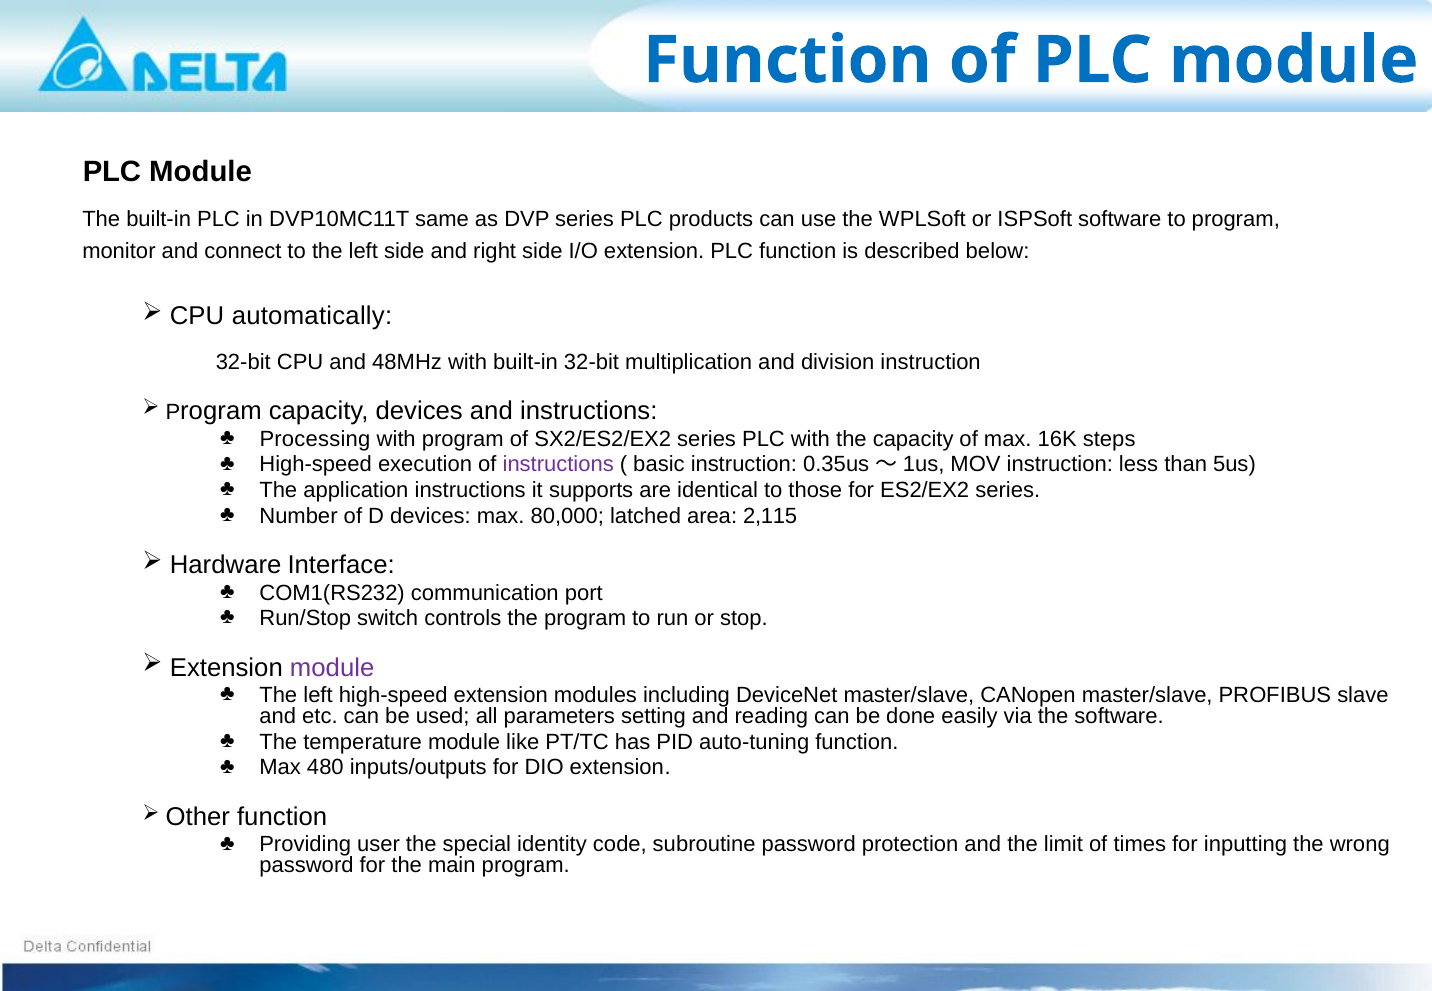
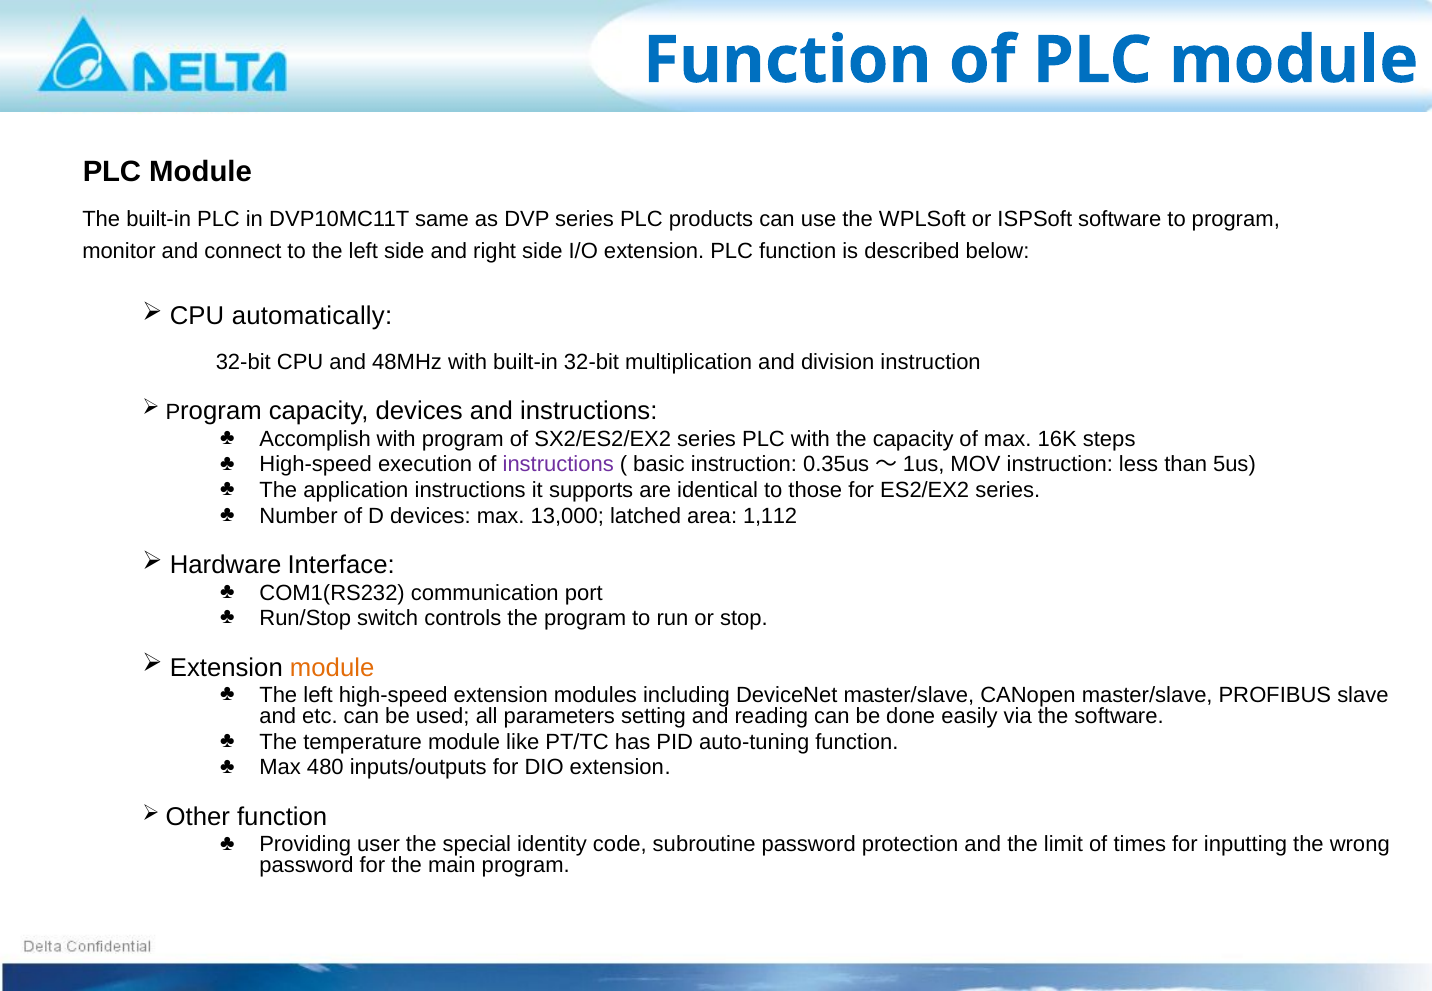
Processing: Processing -> Accomplish
80,000: 80,000 -> 13,000
2,115: 2,115 -> 1,112
module at (332, 668) colour: purple -> orange
